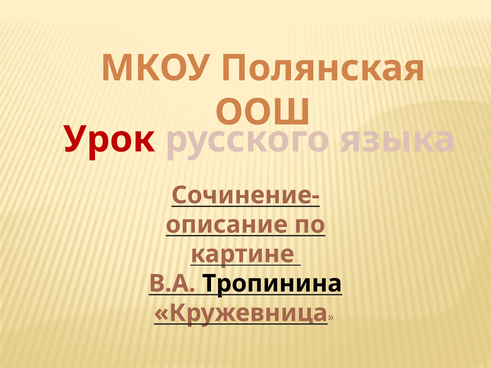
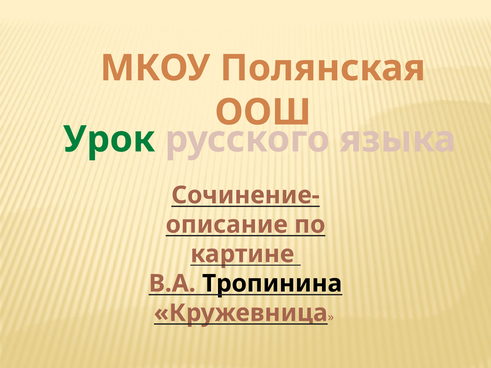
Урок colour: red -> green
